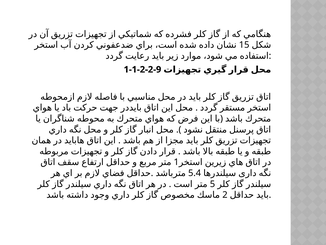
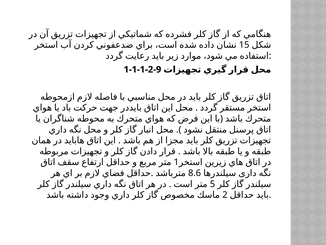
1-1-2-2-9: 1-1-2-2-9 -> 1-1-1-2-9
5.4: 5.4 -> 8.6
